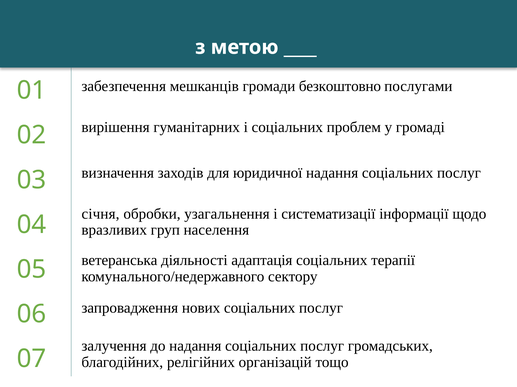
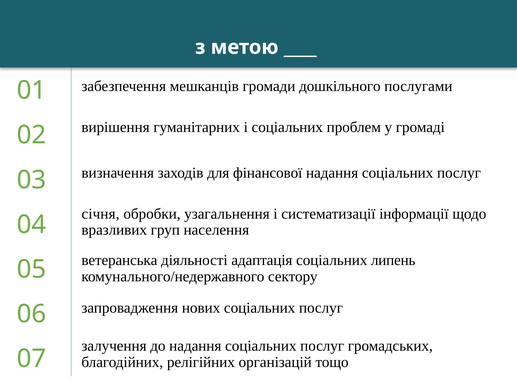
безкоштовно: безкоштовно -> дошкільного
юридичної: юридичної -> фінансової
терапії: терапії -> липень
